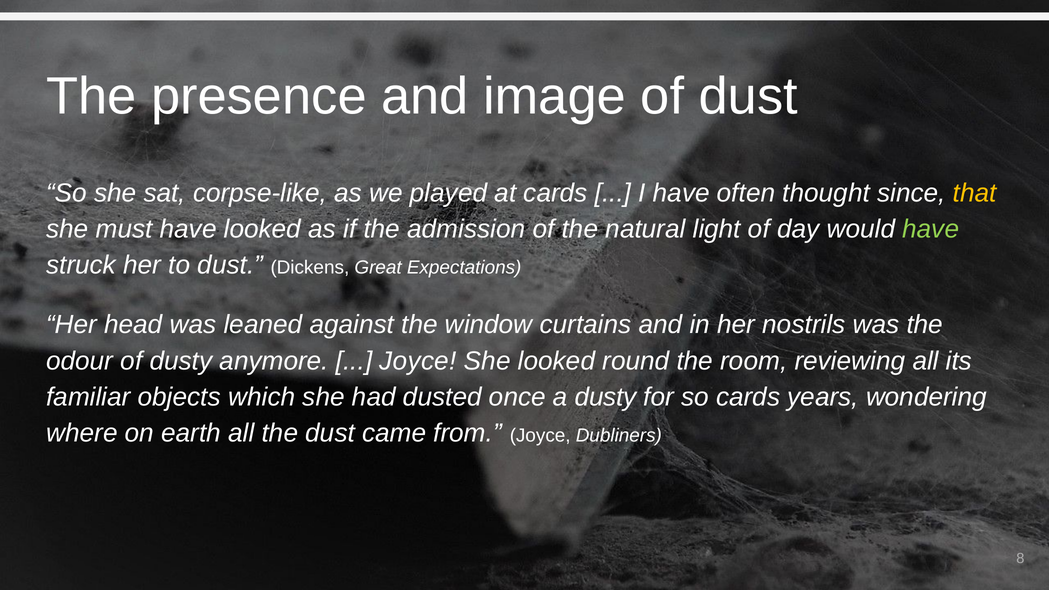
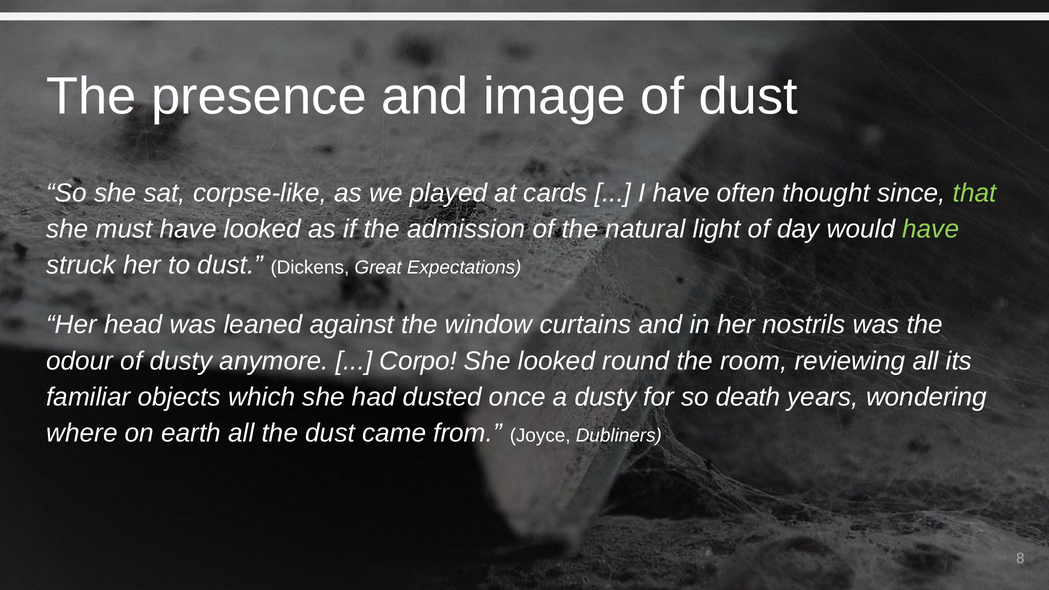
that colour: yellow -> light green
Joyce at (418, 361): Joyce -> Corpo
so cards: cards -> death
